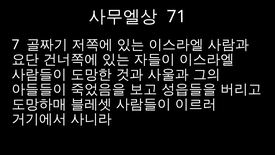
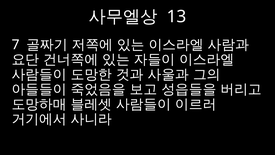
71: 71 -> 13
